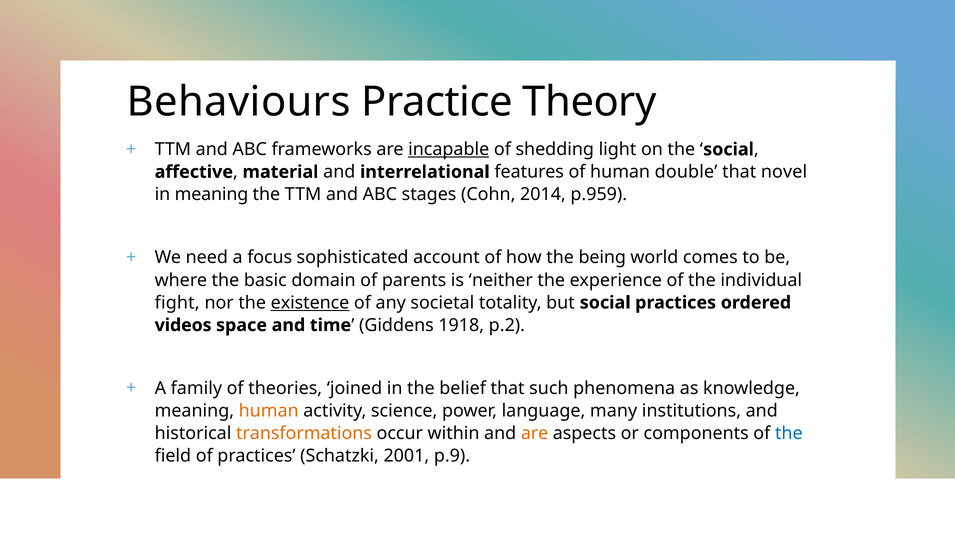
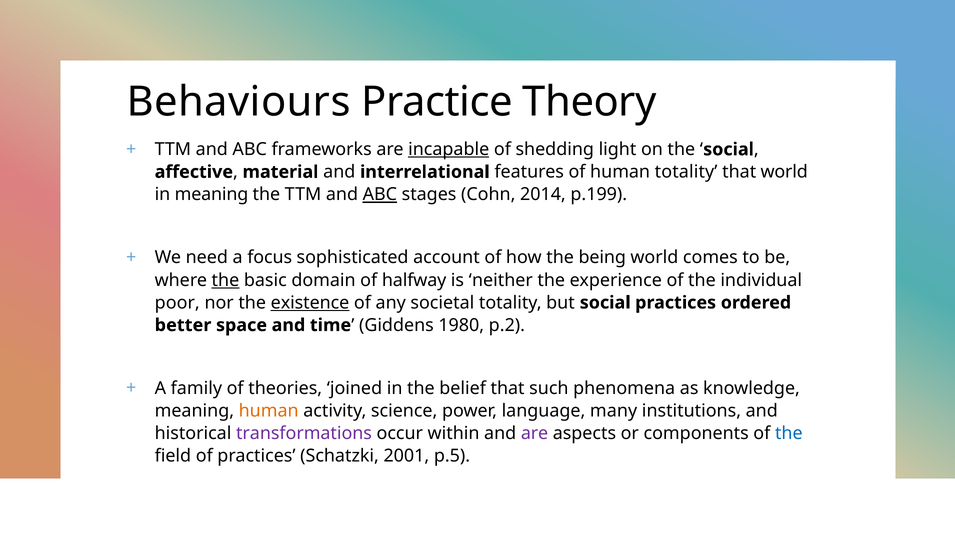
human double: double -> totality
that novel: novel -> world
ABC at (380, 195) underline: none -> present
p.959: p.959 -> p.199
the at (225, 280) underline: none -> present
parents: parents -> halfway
fight: fight -> poor
videos: videos -> better
1918: 1918 -> 1980
transformations colour: orange -> purple
are at (535, 433) colour: orange -> purple
p.9: p.9 -> p.5
